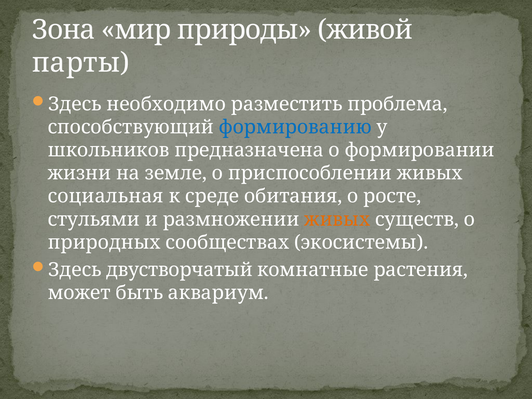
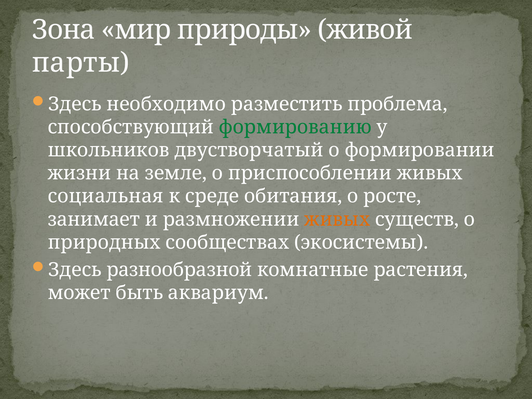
формированию colour: blue -> green
предназначена: предназначена -> двустворчатый
стульями: стульями -> занимает
двустворчатый: двустворчатый -> разнообразной
